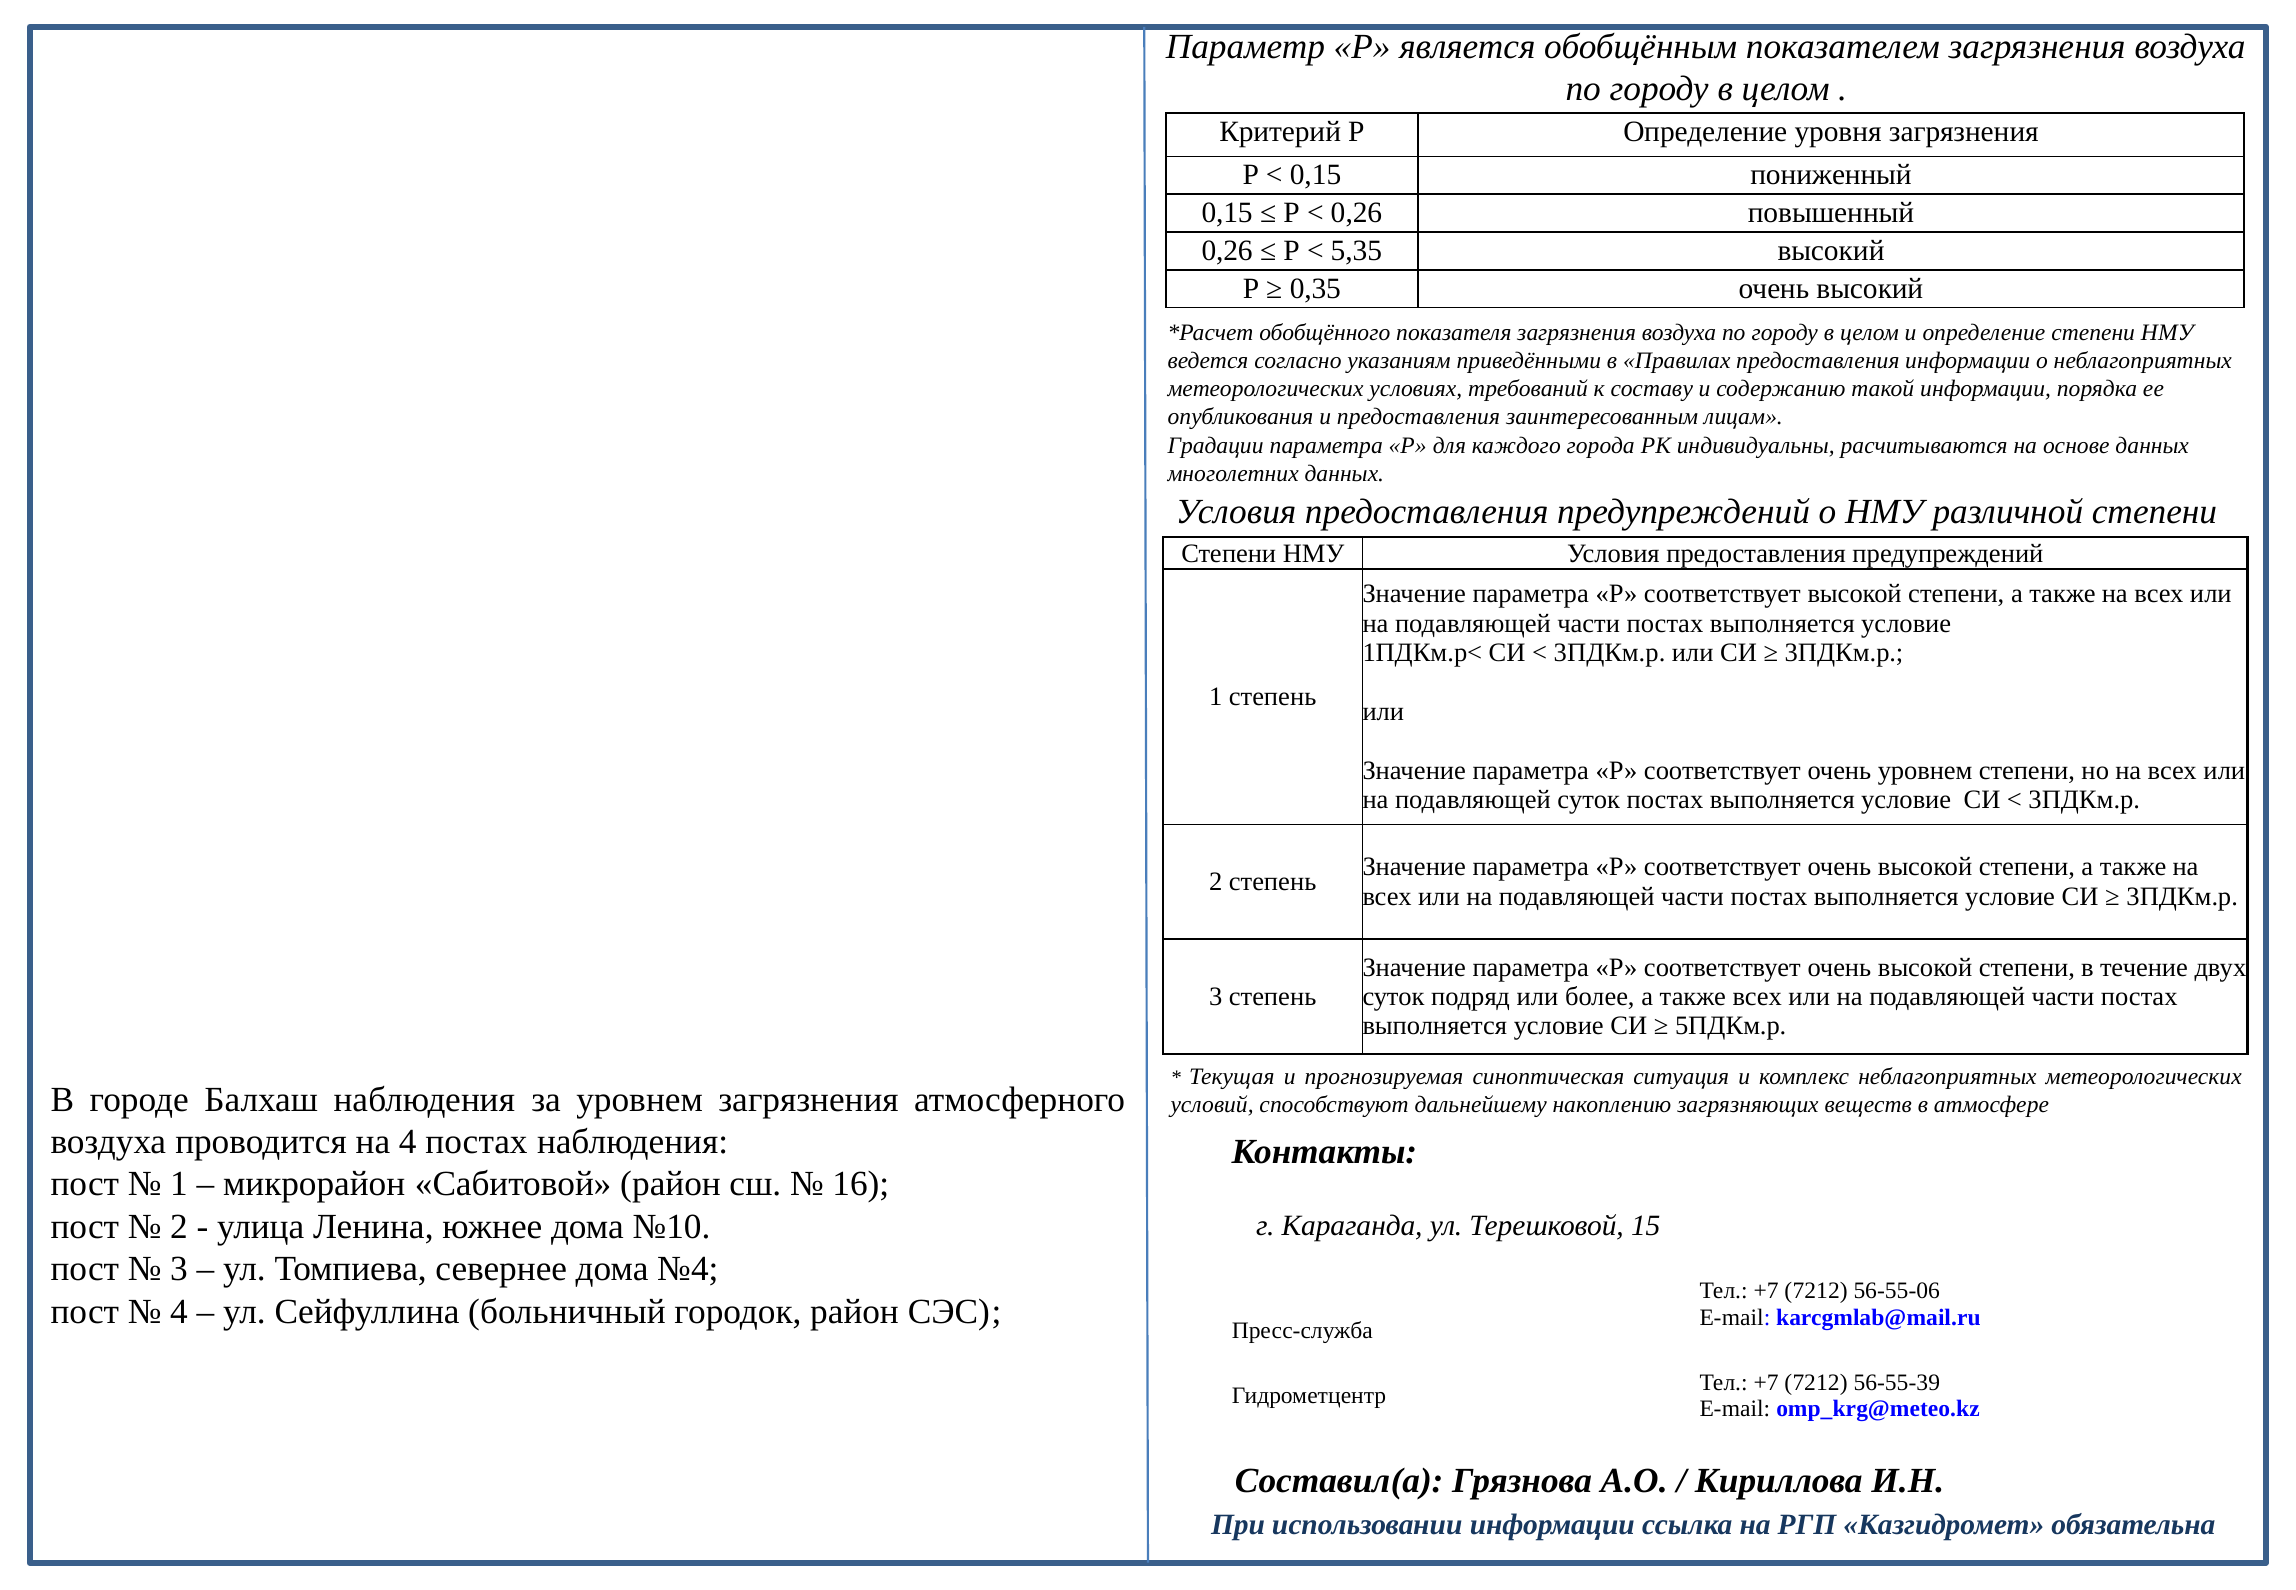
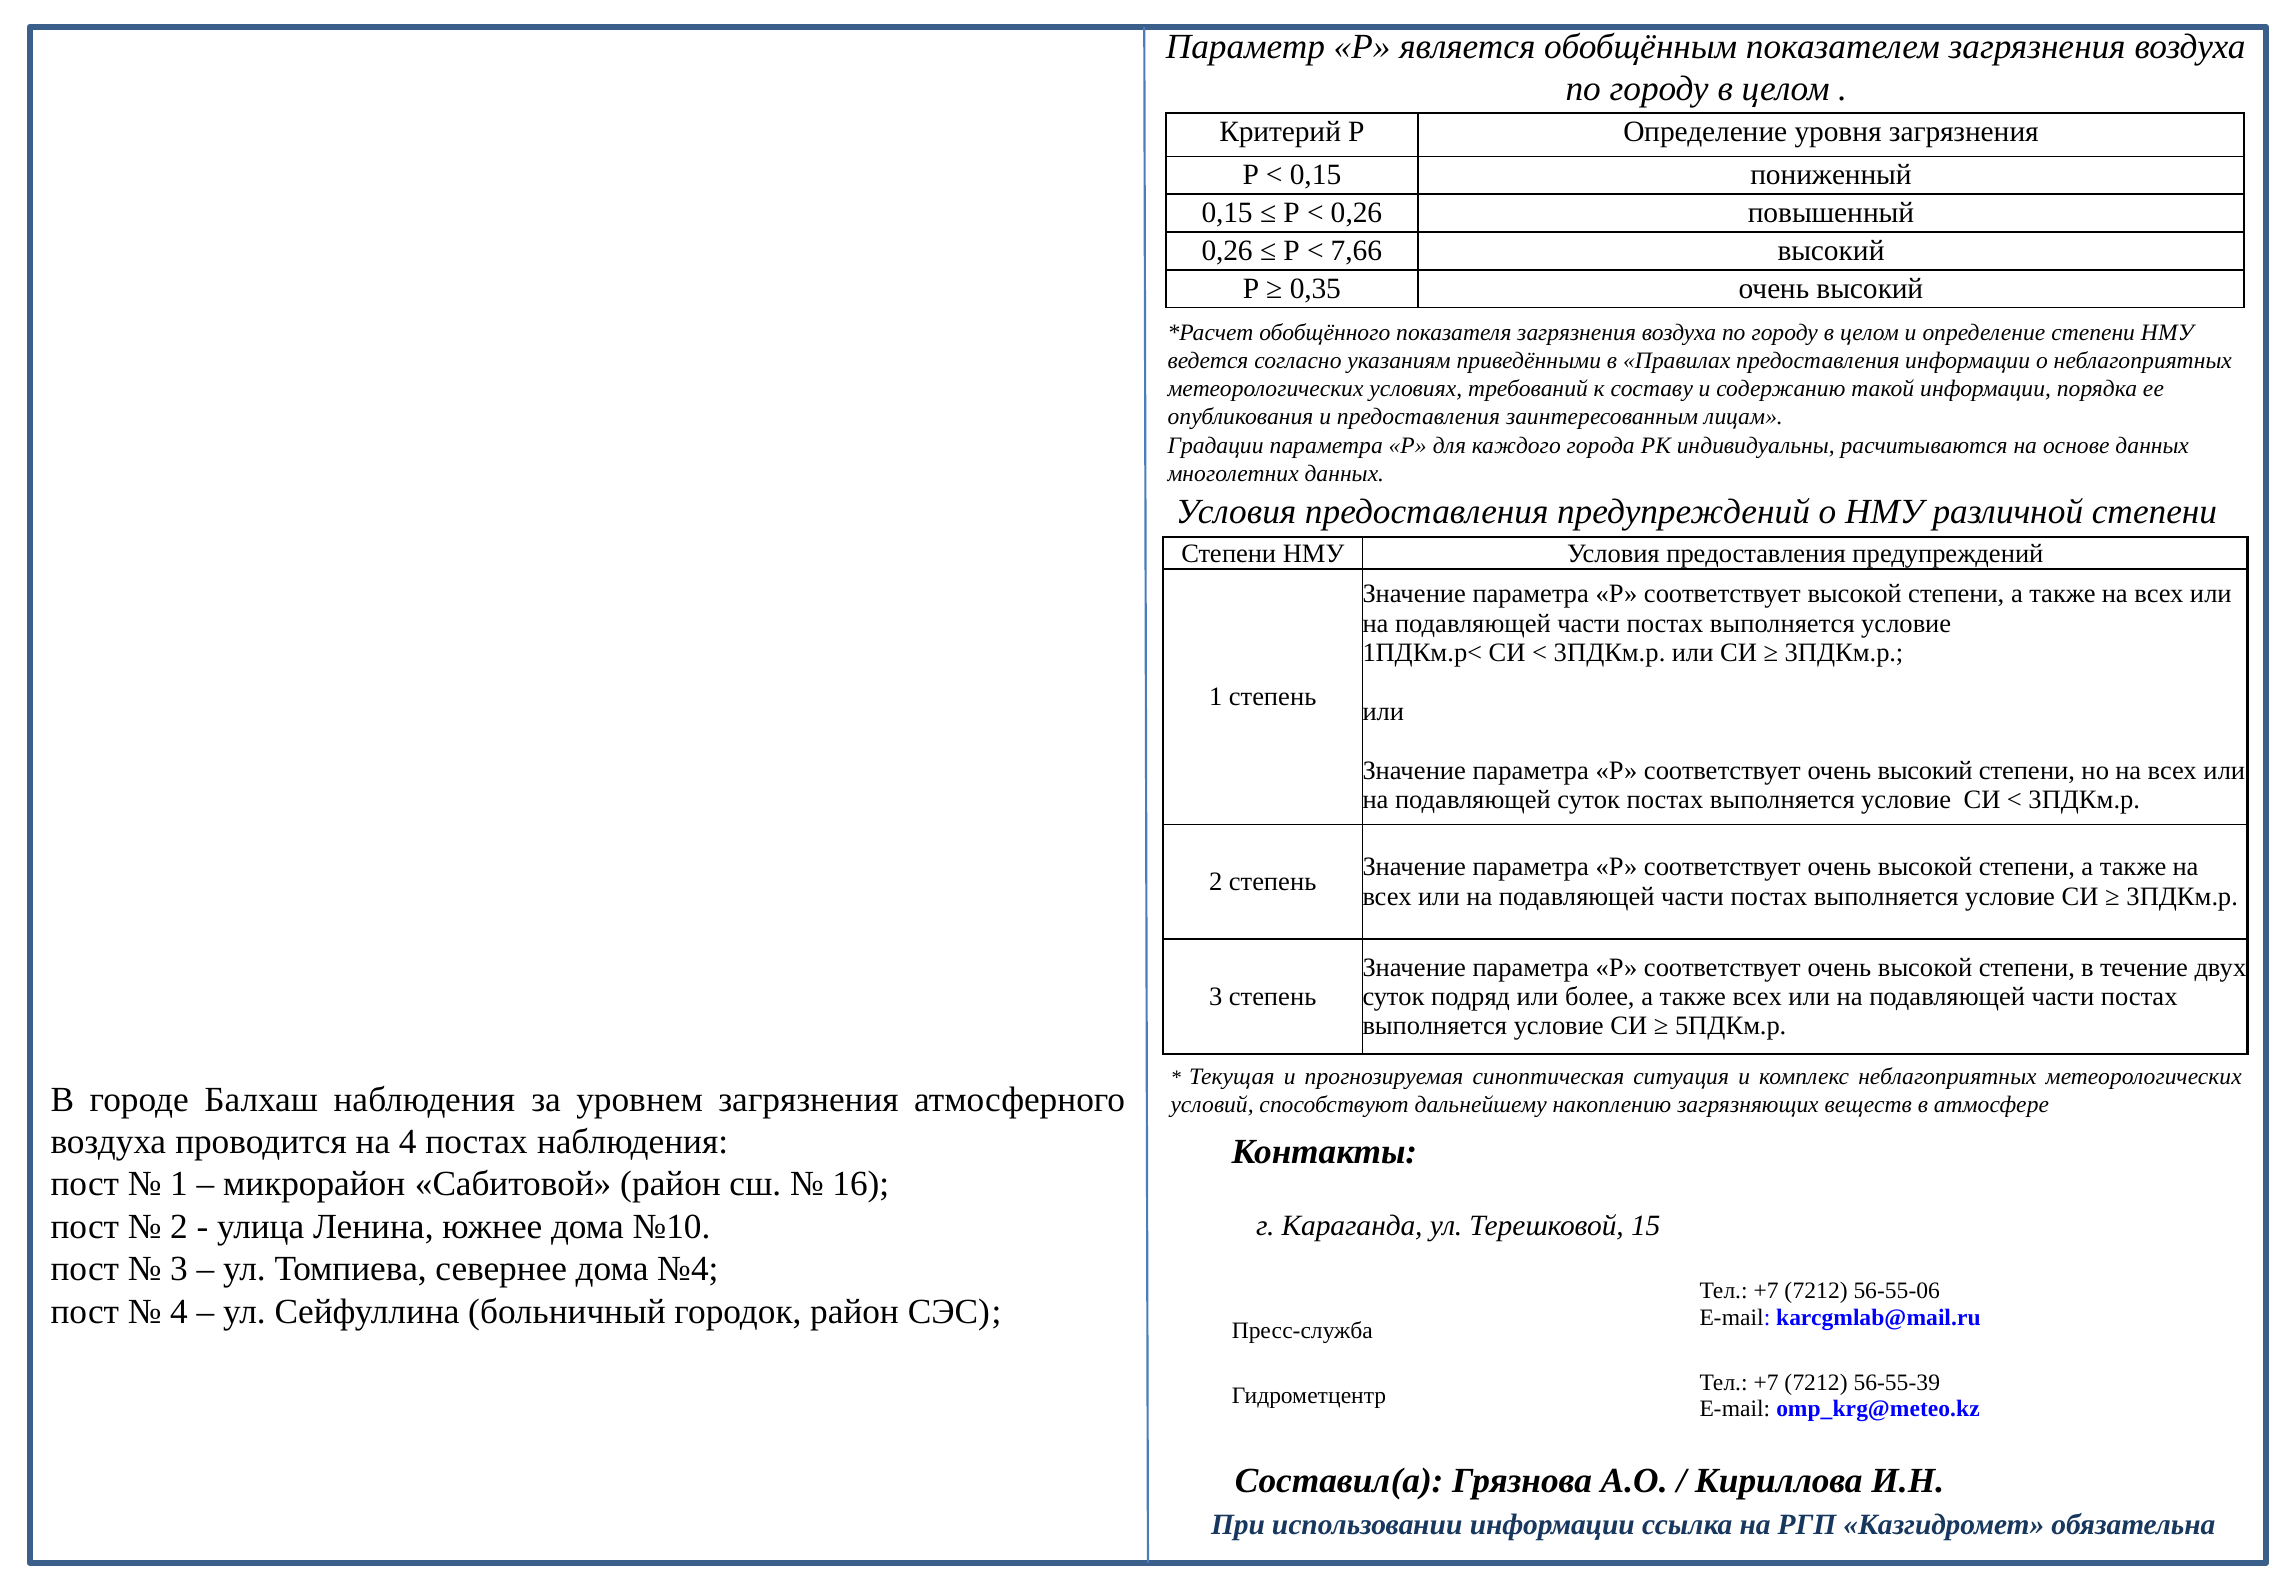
5,35: 5,35 -> 7,66
соответствует очень уровнем: уровнем -> высокий
